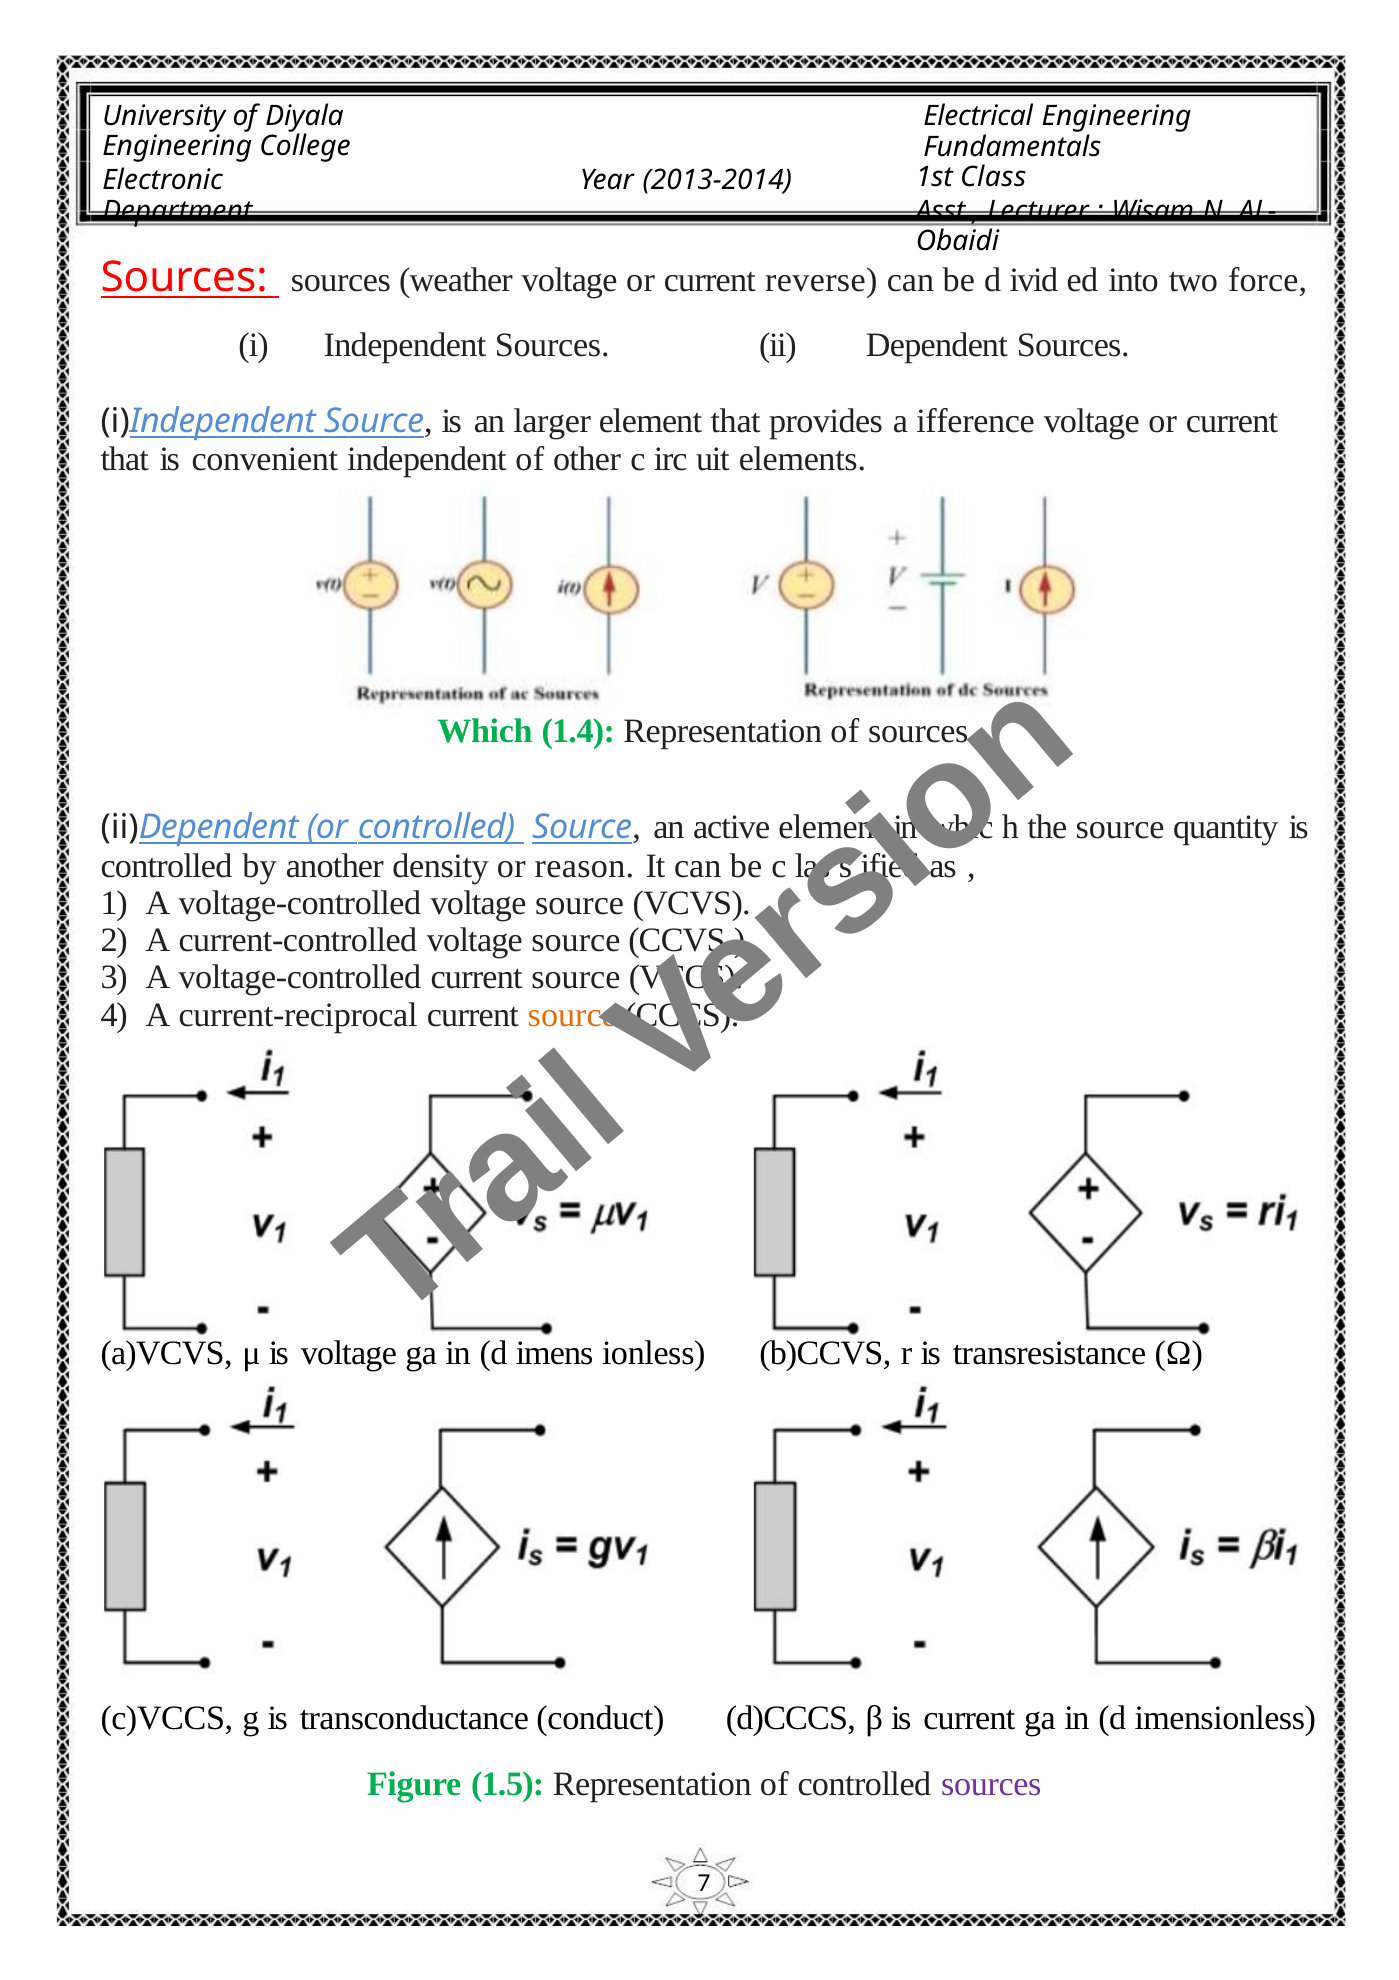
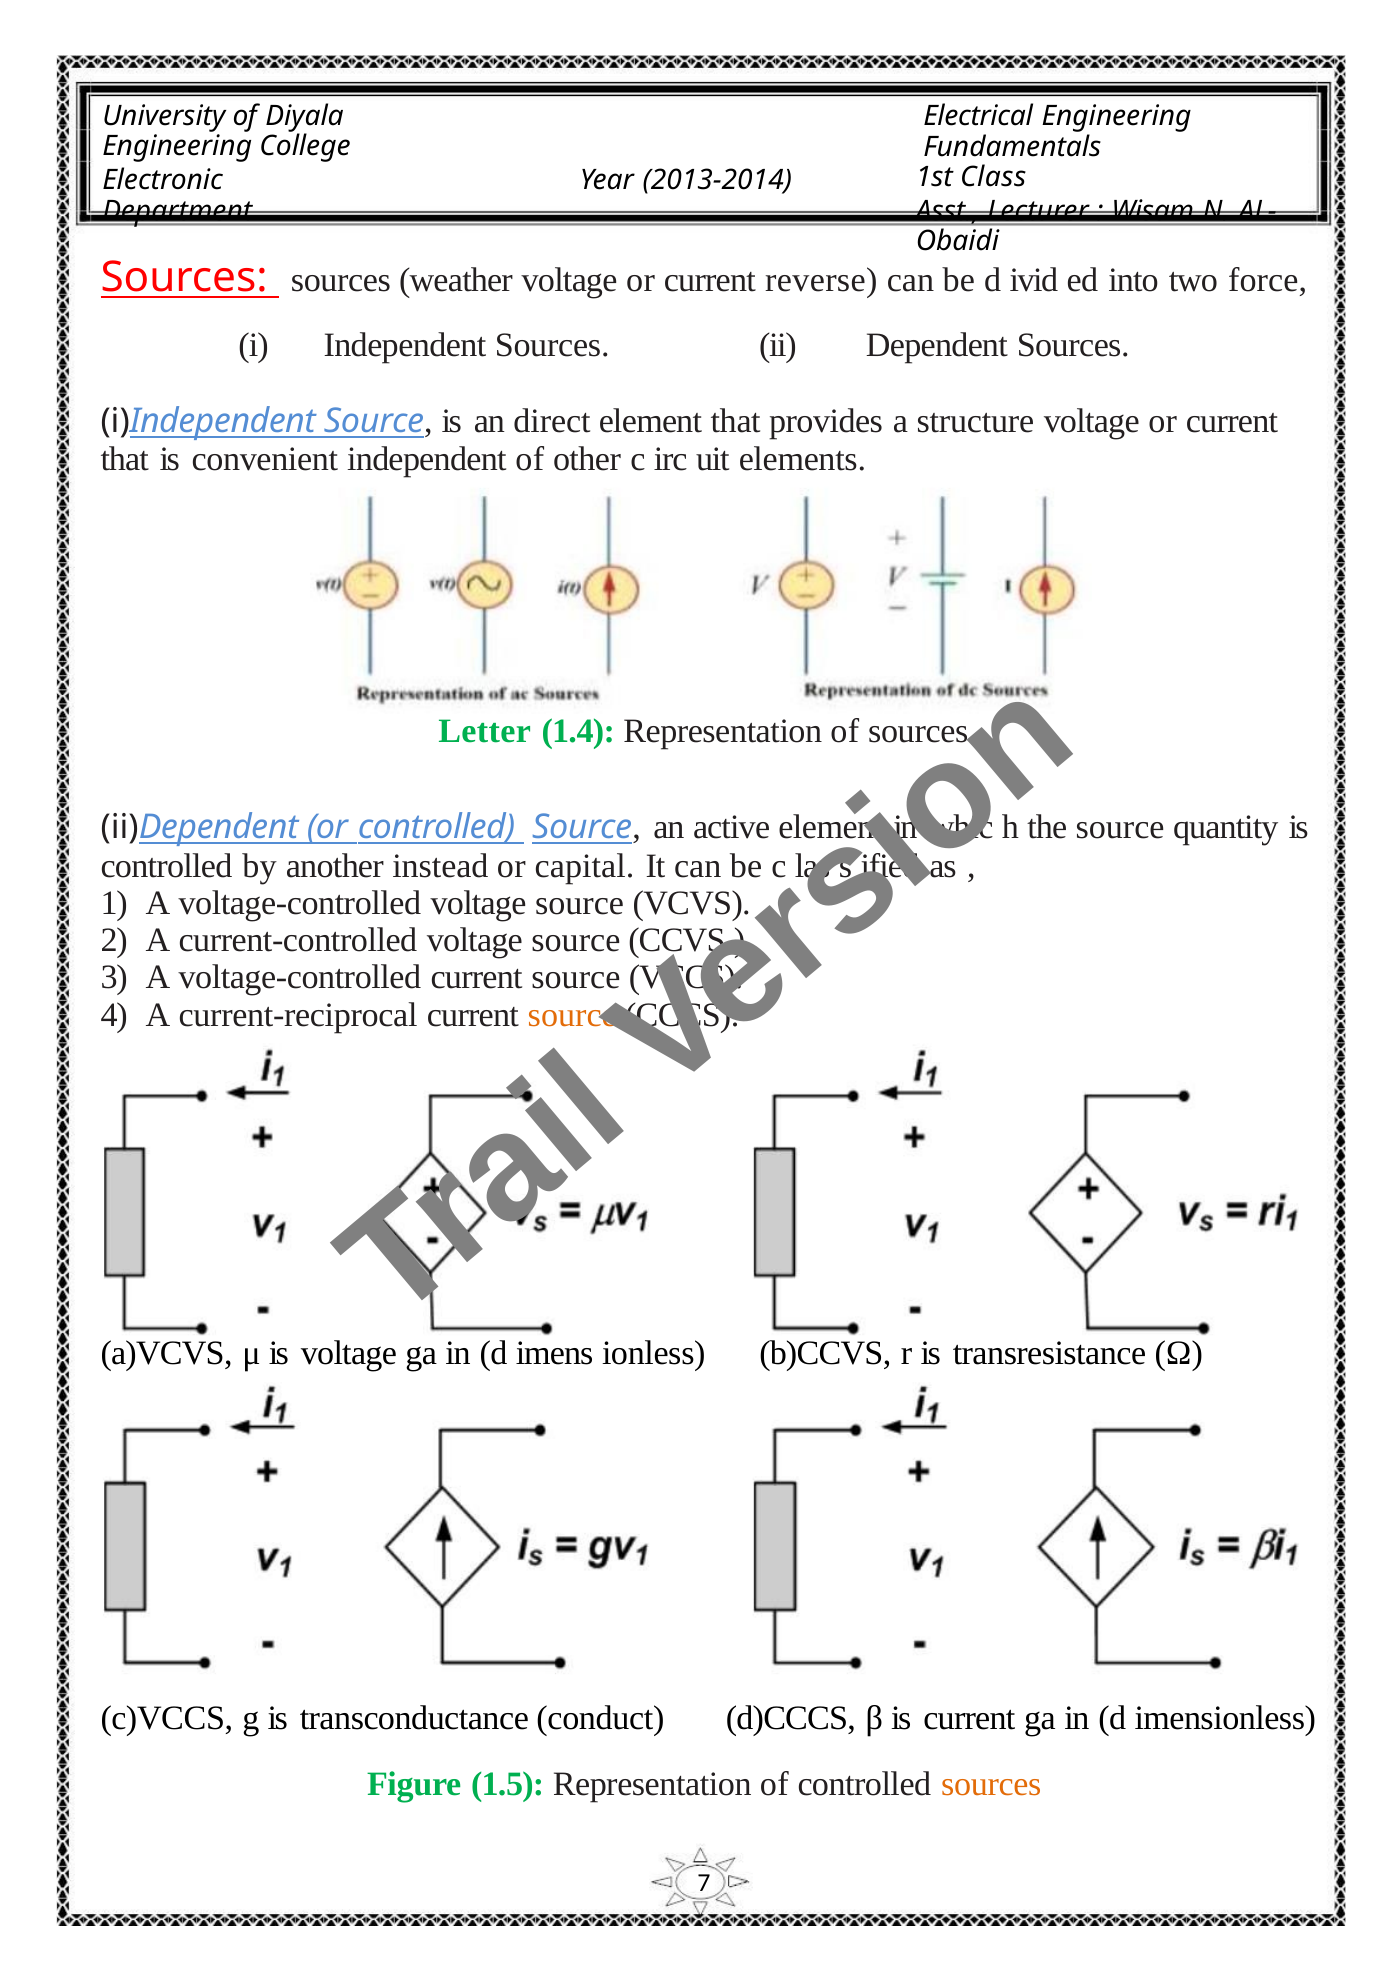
larger: larger -> direct
ifference: ifference -> structure
Which: Which -> Letter
density: density -> instead
reason: reason -> capital
sources at (991, 1784) colour: purple -> orange
